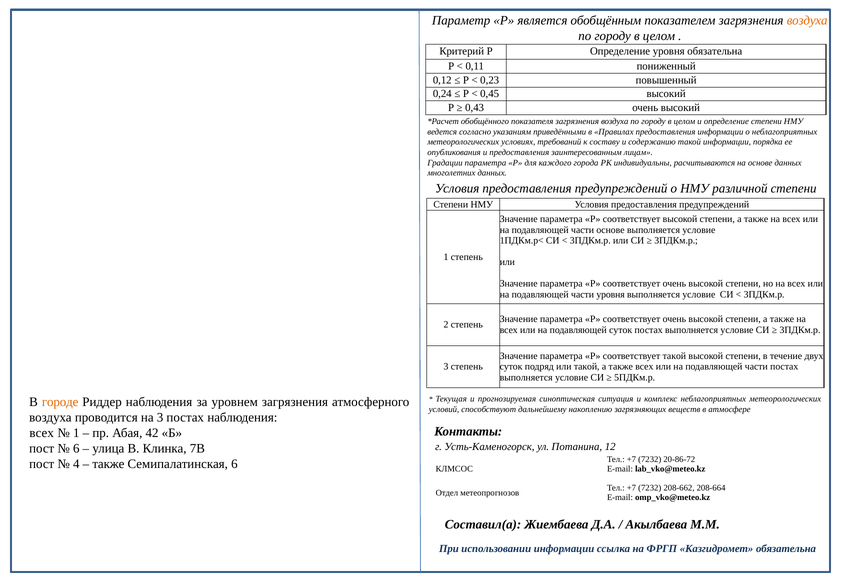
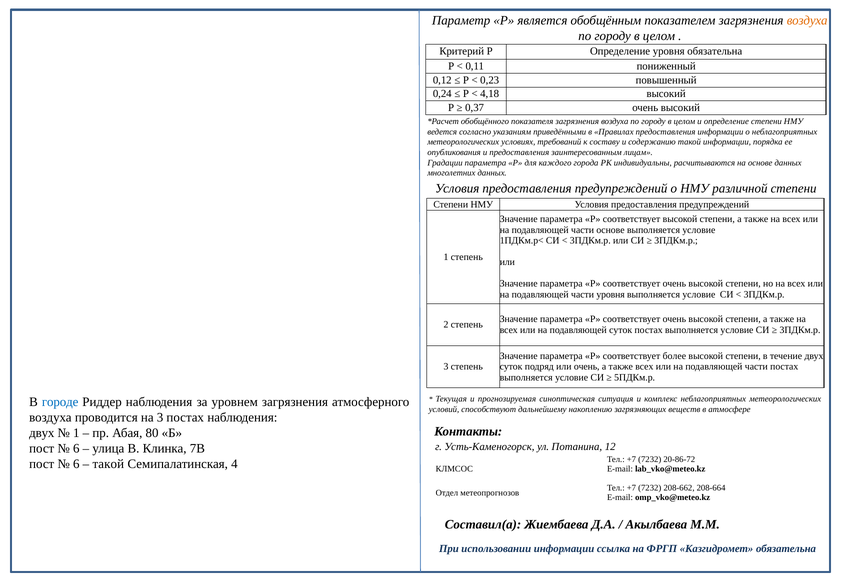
0,45: 0,45 -> 4,18
0,43: 0,43 -> 0,37
соответствует такой: такой -> более
или такой: такой -> очень
городе colour: orange -> blue
всех at (42, 433): всех -> двух
42: 42 -> 80
4 at (76, 464): 4 -> 6
также at (108, 464): также -> такой
Семипалатинская 6: 6 -> 4
